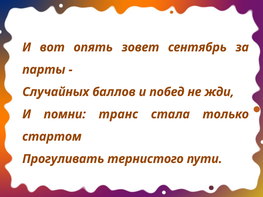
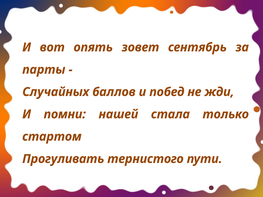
транс: транс -> нашей
